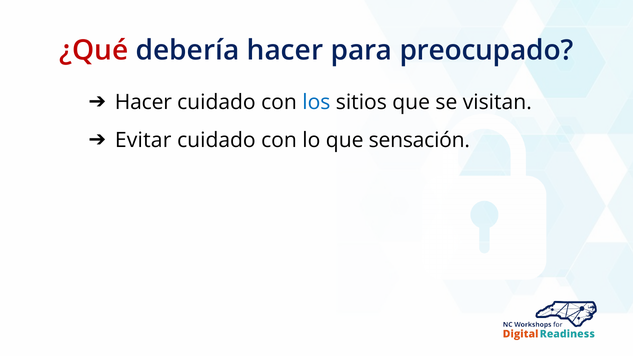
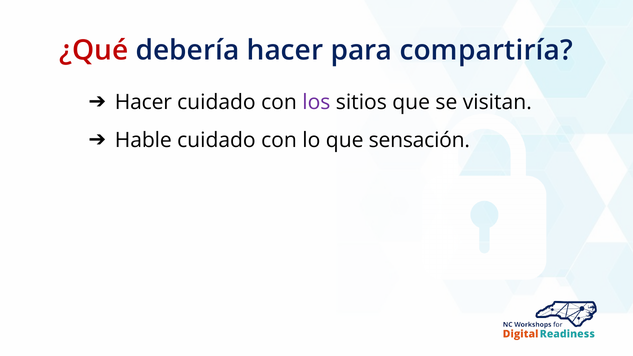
preocupado: preocupado -> compartiría
los colour: blue -> purple
Evitar: Evitar -> Hable
